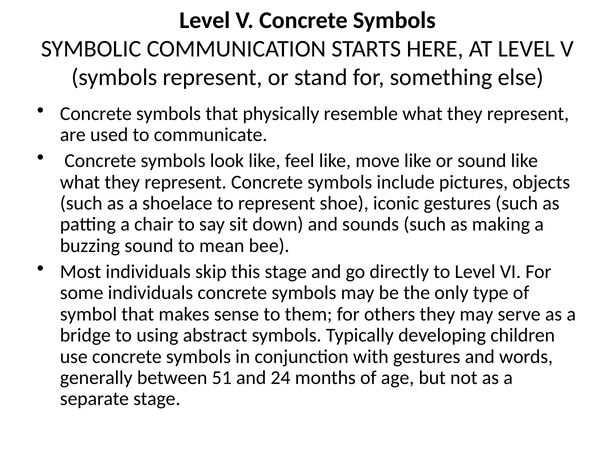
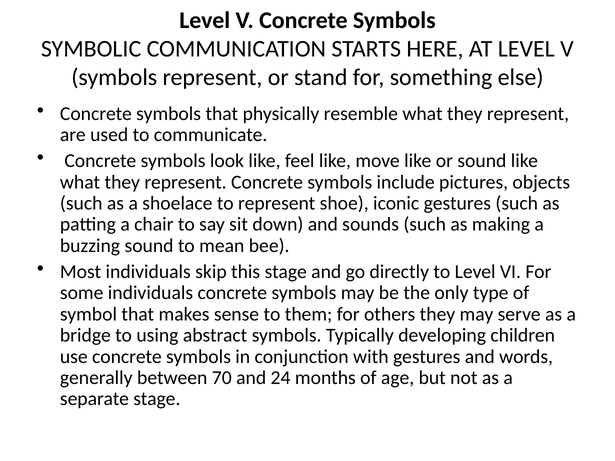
51: 51 -> 70
